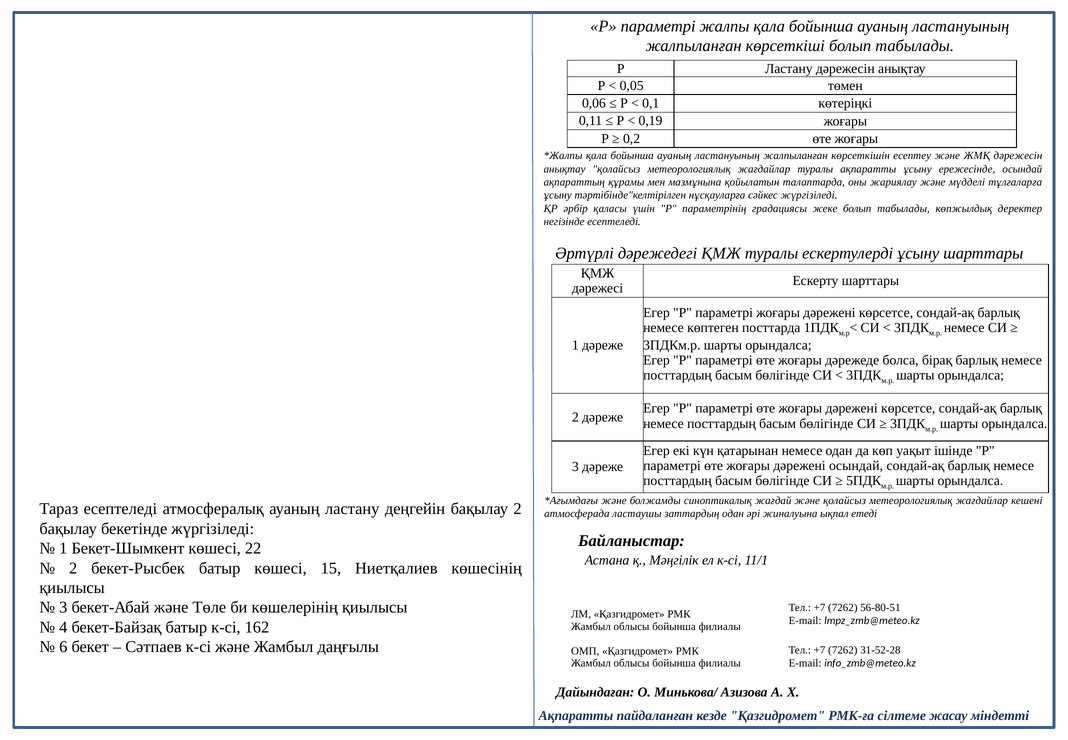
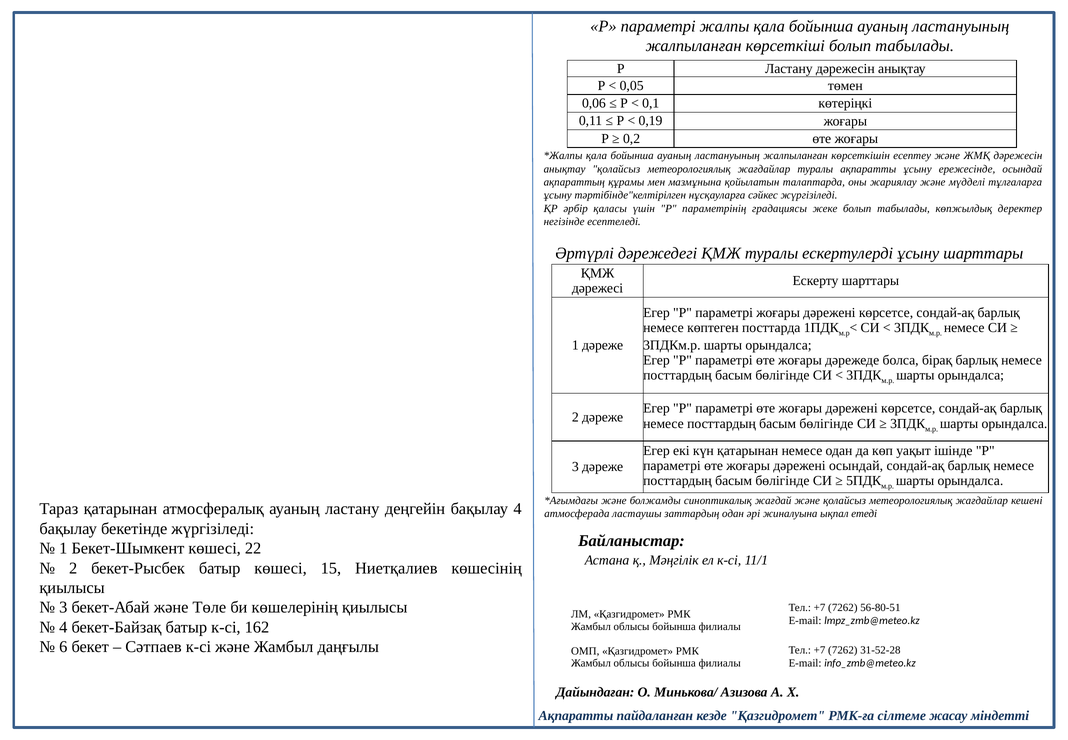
Тараз есептеледі: есептеледі -> қатарынан
бақылау 2: 2 -> 4
